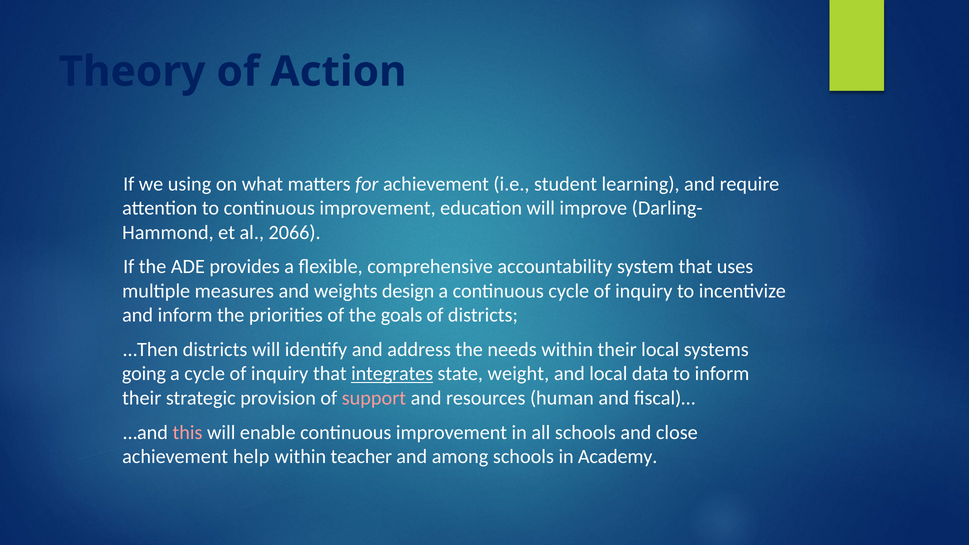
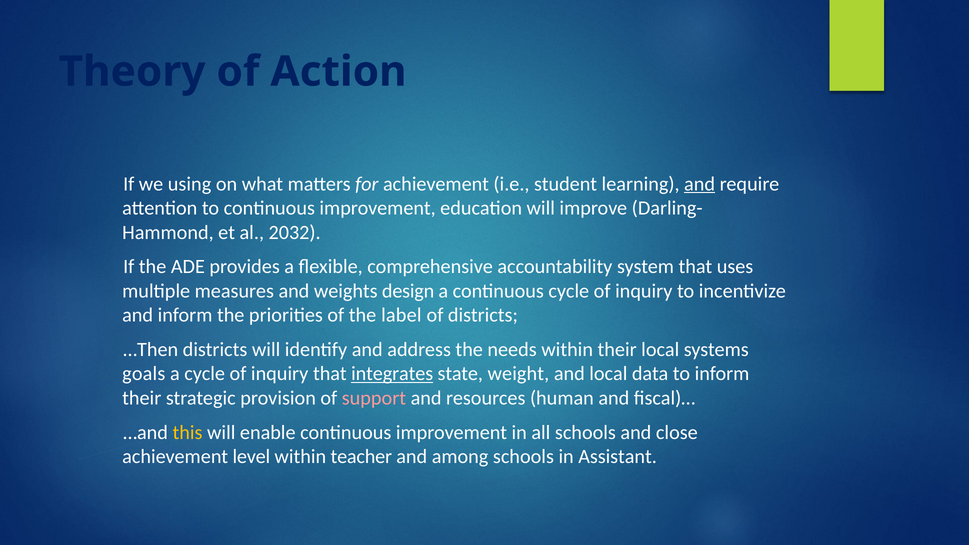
and at (700, 184) underline: none -> present
2066: 2066 -> 2032
goals: goals -> label
going: going -> goals
this colour: pink -> yellow
help: help -> level
Academy: Academy -> Assistant
